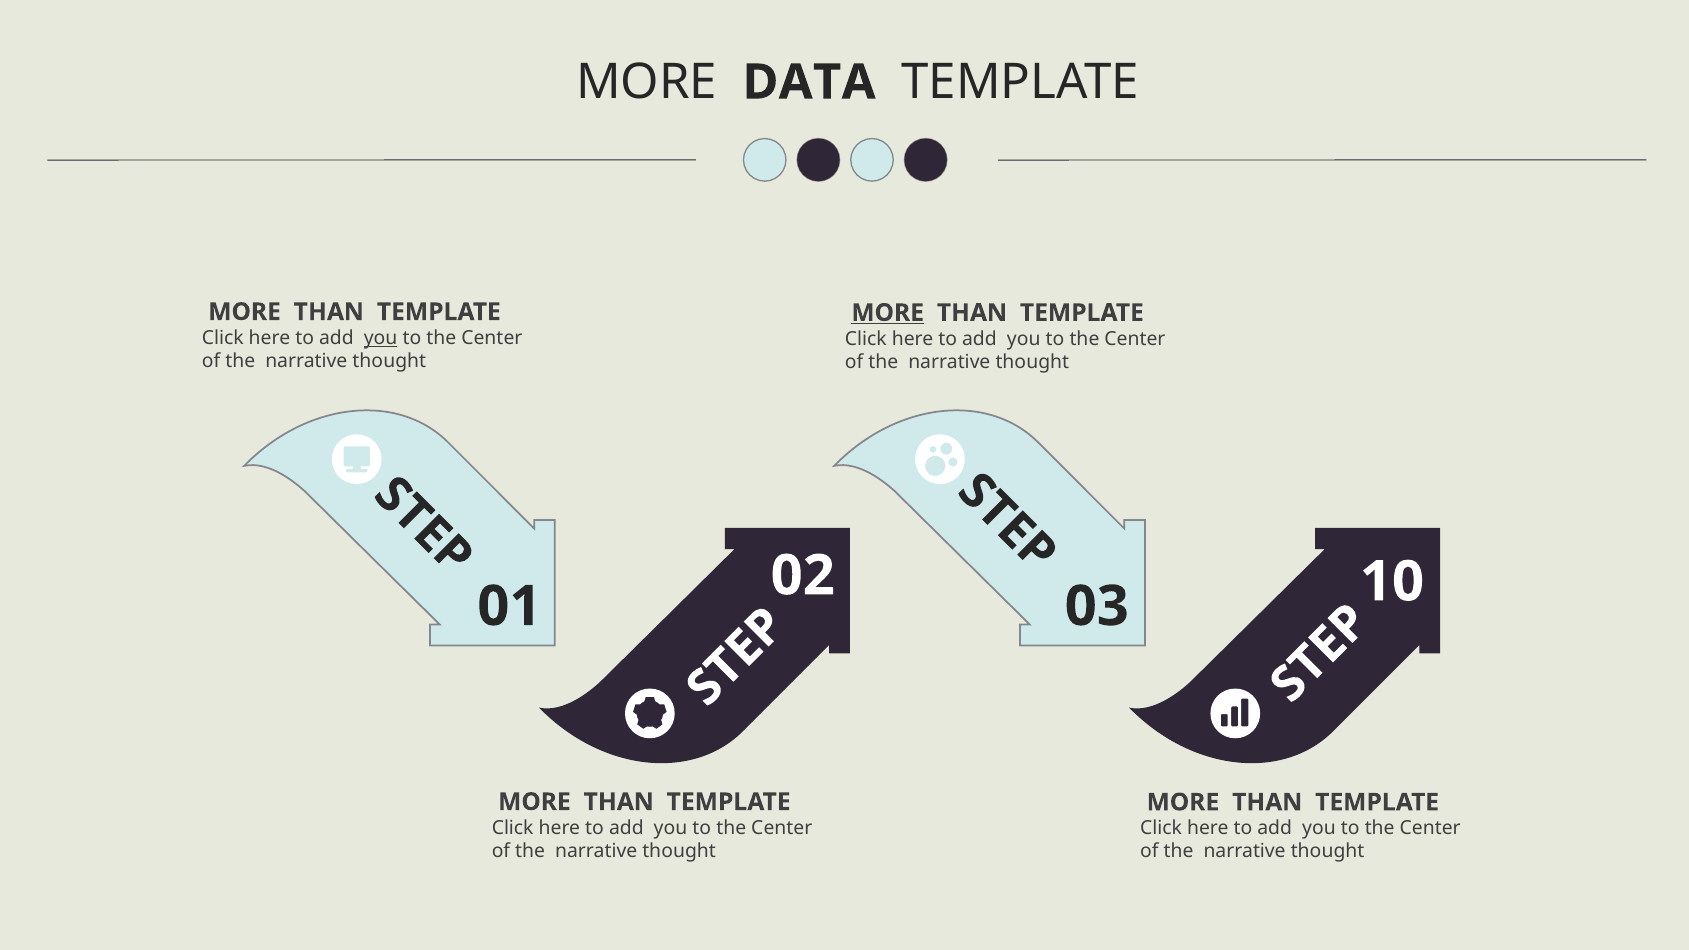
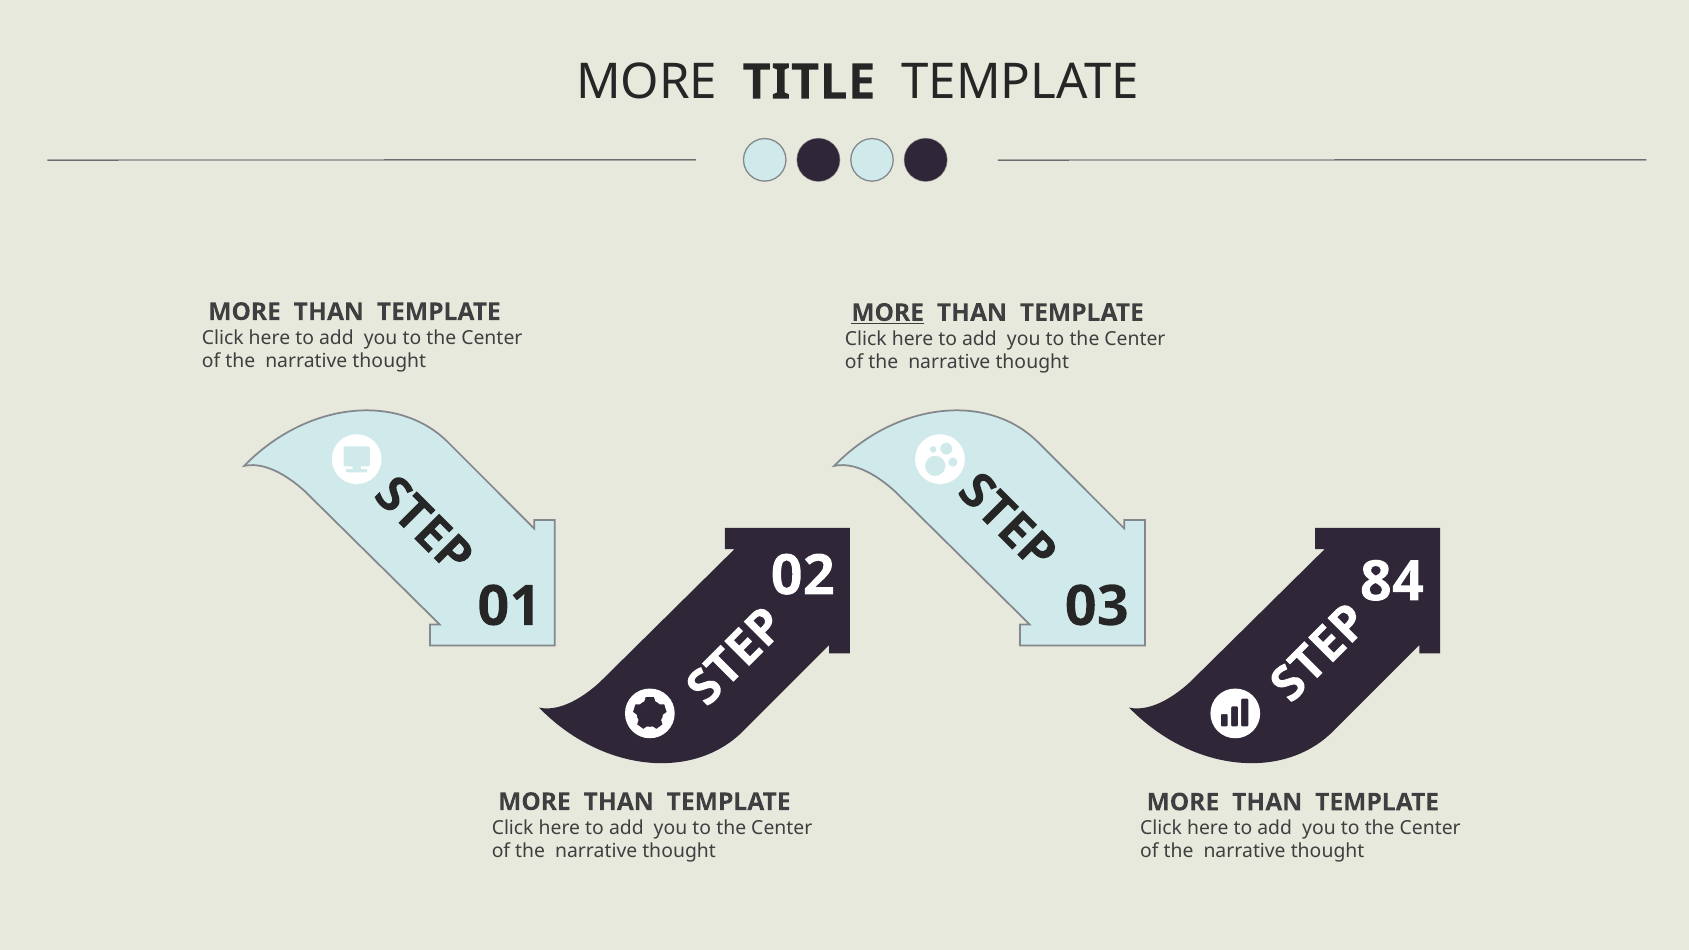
DATA: DATA -> TITLE
you at (381, 338) underline: present -> none
10: 10 -> 84
